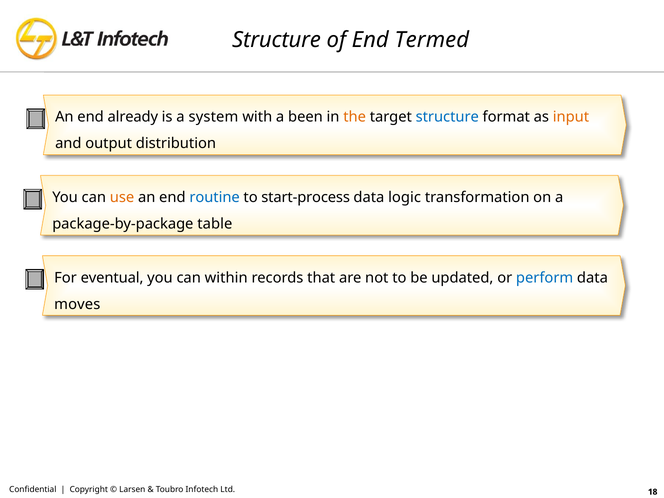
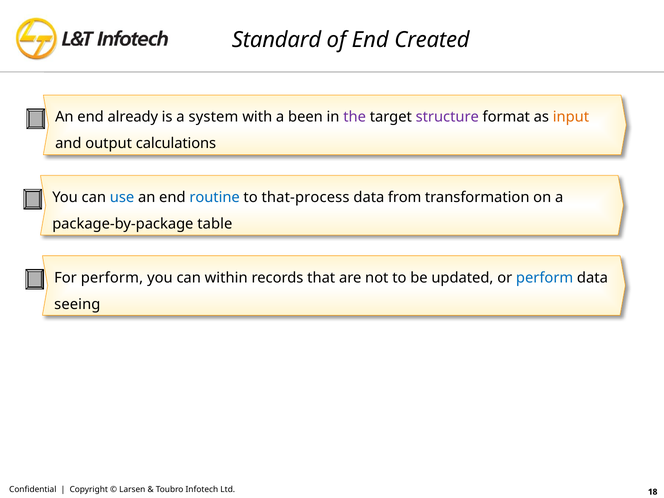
Structure at (277, 40): Structure -> Standard
Termed: Termed -> Created
the colour: orange -> purple
structure at (447, 117) colour: blue -> purple
distribution: distribution -> calculations
use colour: orange -> blue
start-process: start-process -> that-process
logic: logic -> from
For eventual: eventual -> perform
moves: moves -> seeing
